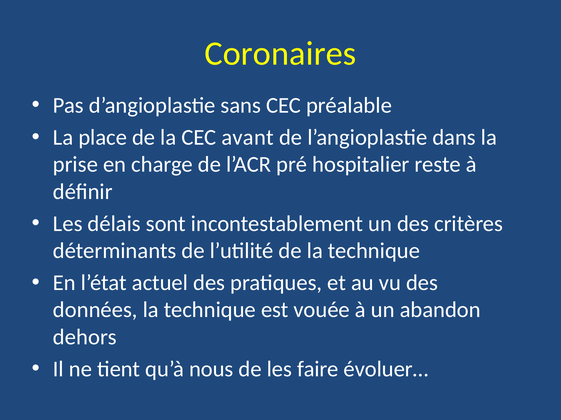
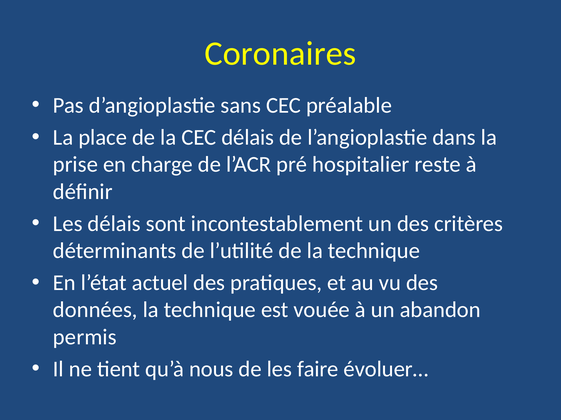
CEC avant: avant -> délais
dehors: dehors -> permis
